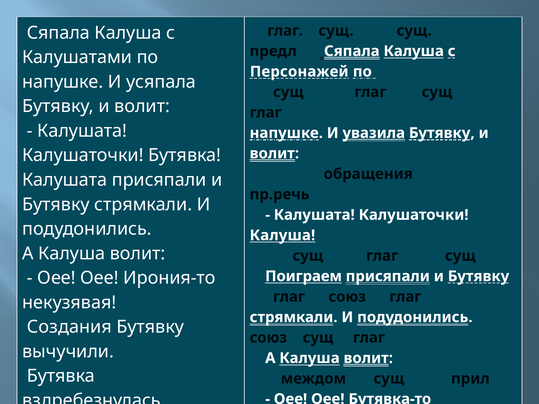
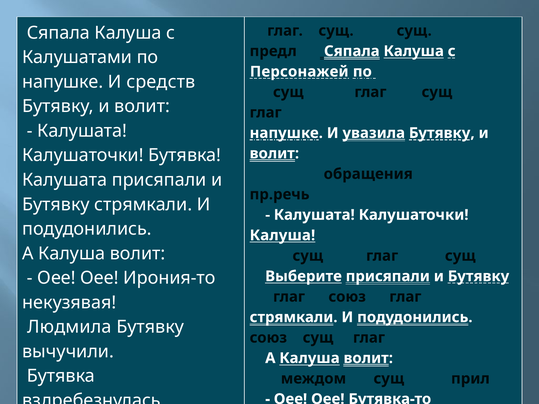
напушке И усяпала: усяпала -> средств
Поиграем: Поиграем -> Выберите
Создания: Создания -> Людмила
